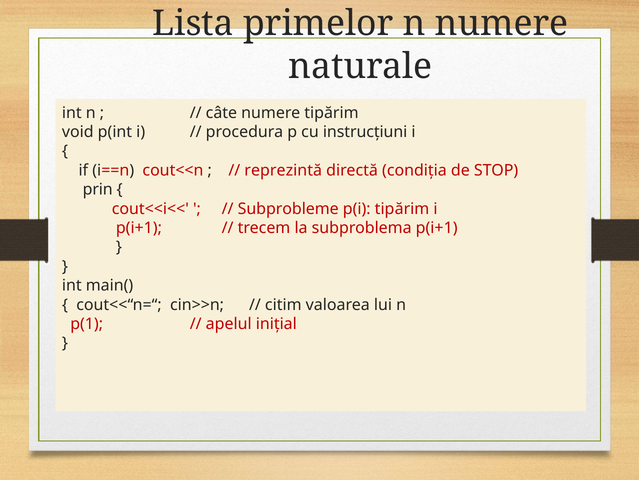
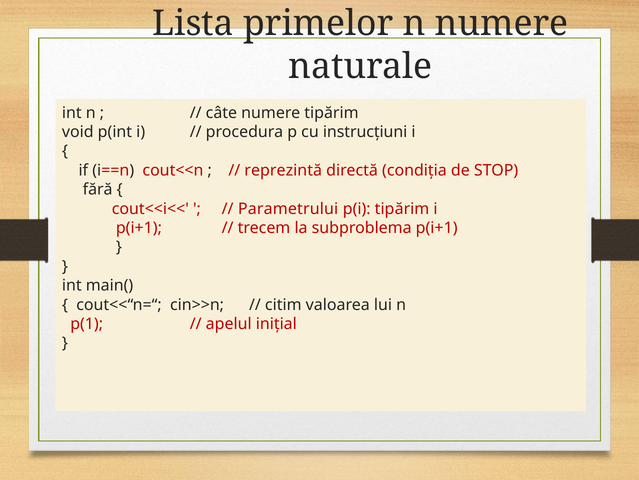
prin: prin -> fără
Subprobleme: Subprobleme -> Parametrului
